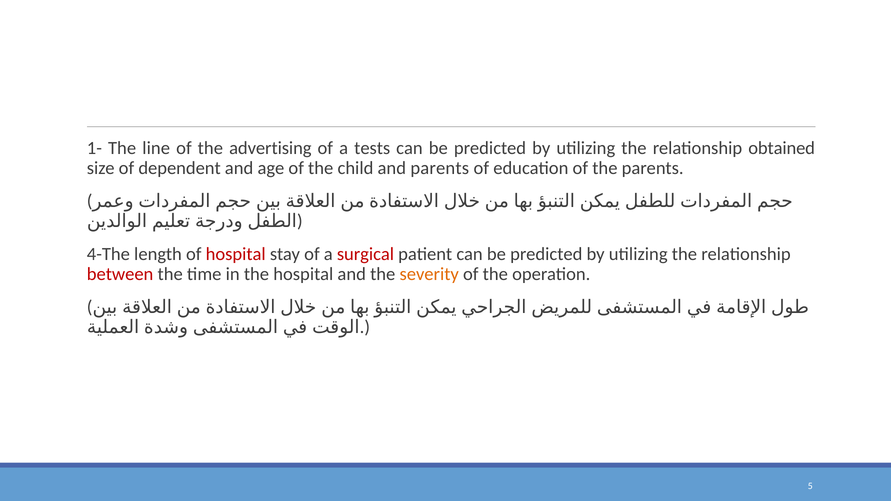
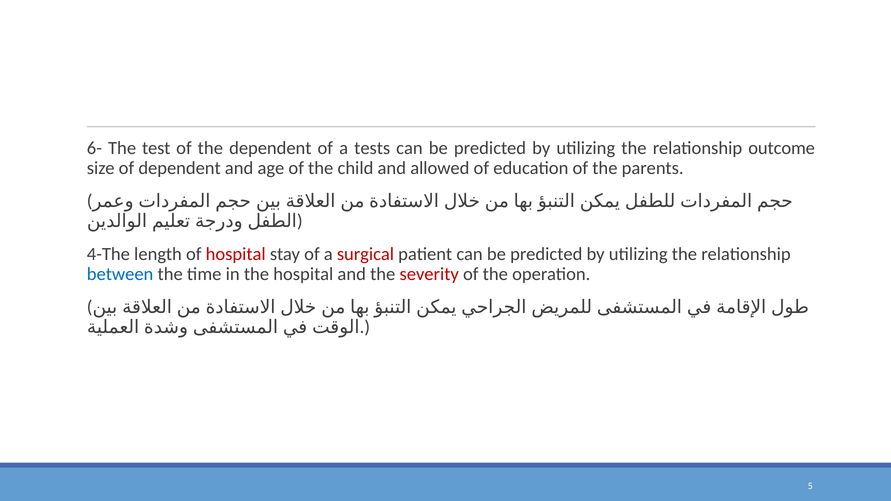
1-: 1- -> 6-
line: line -> test
the advertising: advertising -> dependent
obtained: obtained -> outcome
and parents: parents -> allowed
between colour: red -> blue
severity colour: orange -> red
